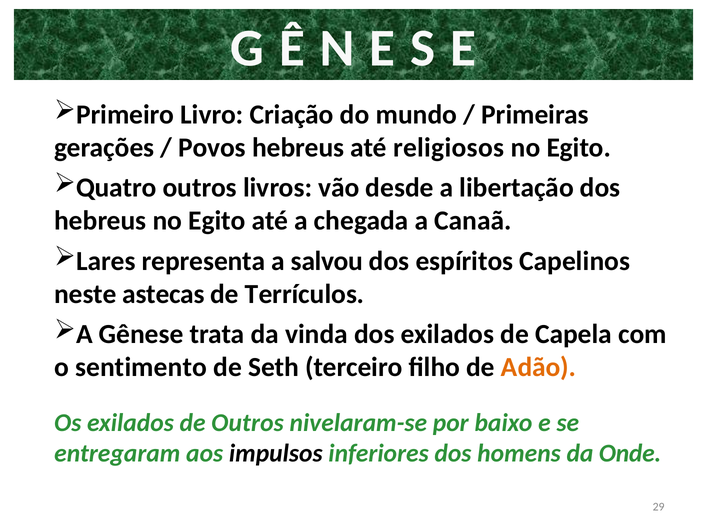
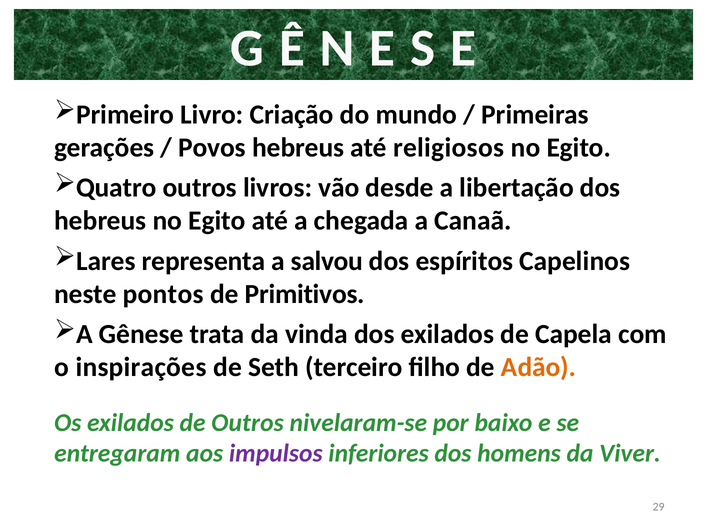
astecas: astecas -> pontos
Terrículos: Terrículos -> Primitivos
sentimento: sentimento -> inspirações
impulsos colour: black -> purple
Onde: Onde -> Viver
